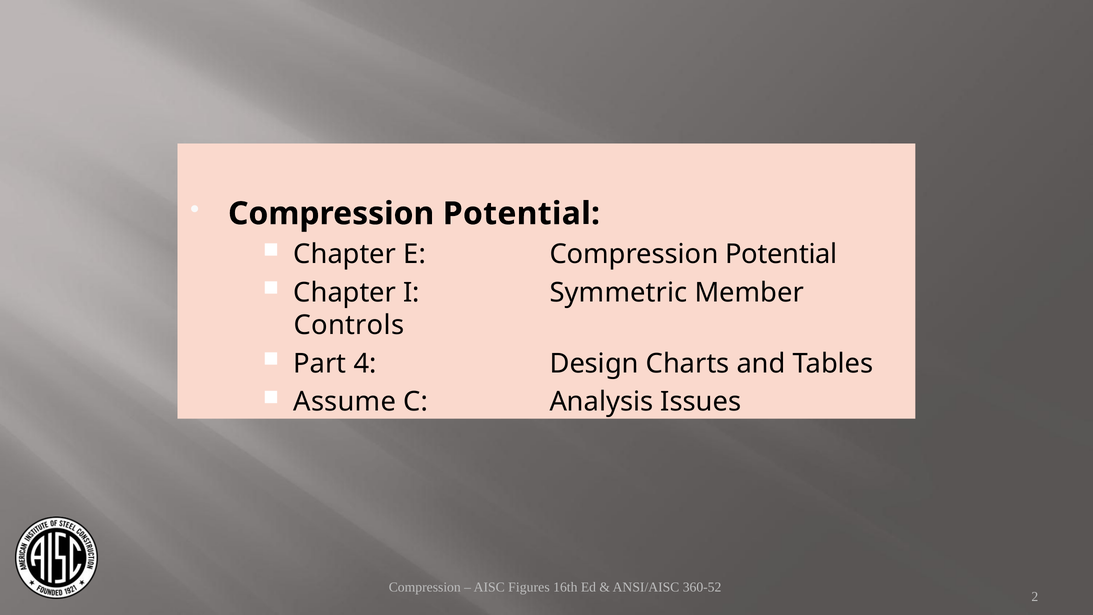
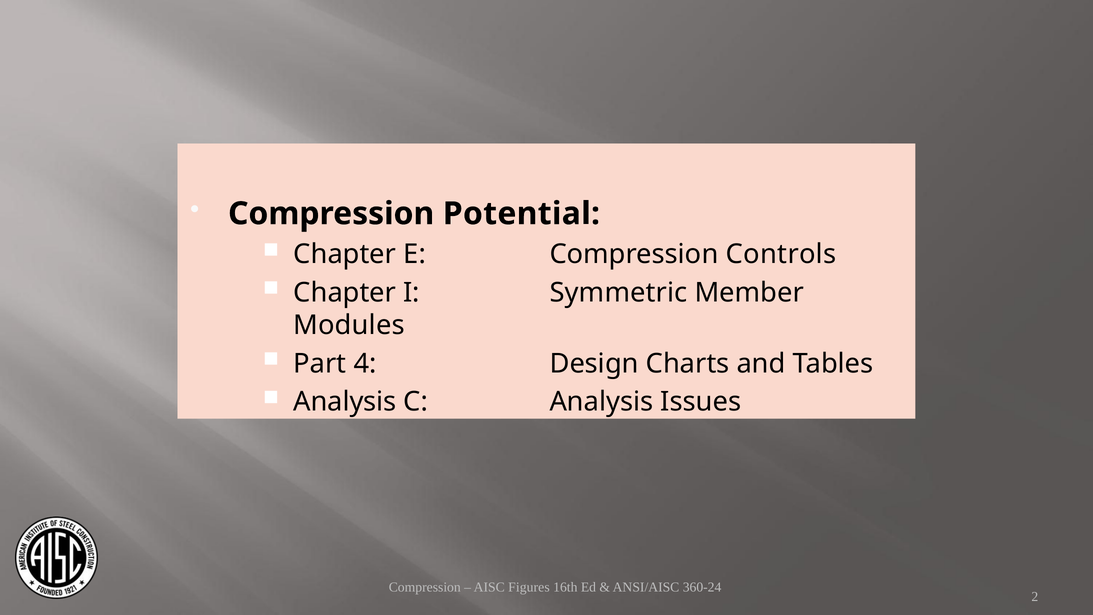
E Compression Potential: Potential -> Controls
Controls: Controls -> Modules
Assume at (345, 402): Assume -> Analysis
360-52: 360-52 -> 360-24
